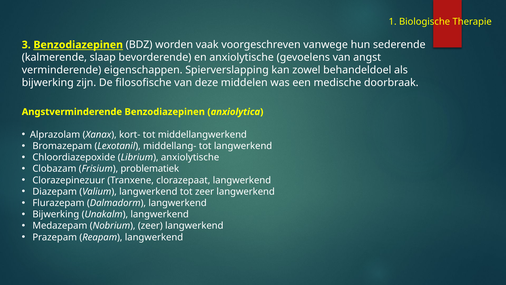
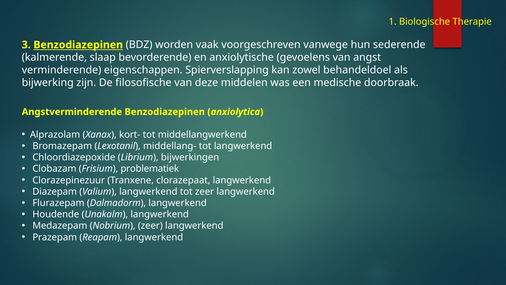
Librium anxiolytische: anxiolytische -> bijwerkingen
Bijwerking at (56, 214): Bijwerking -> Houdende
